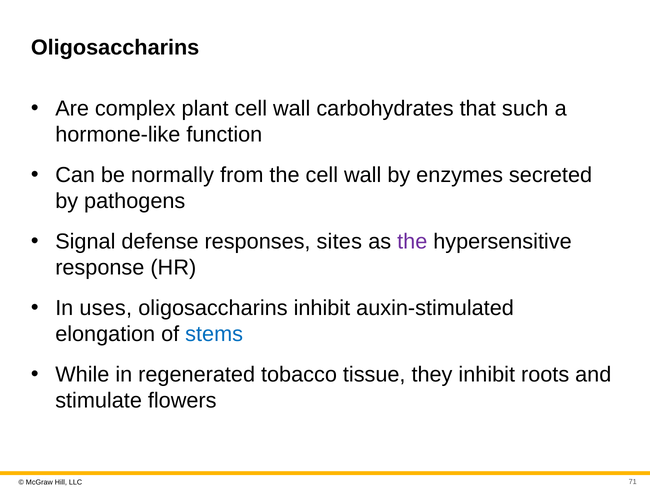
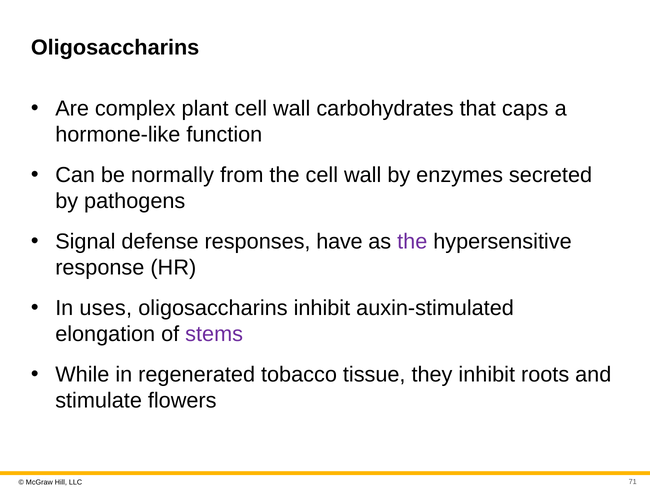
such: such -> caps
sites: sites -> have
stems colour: blue -> purple
